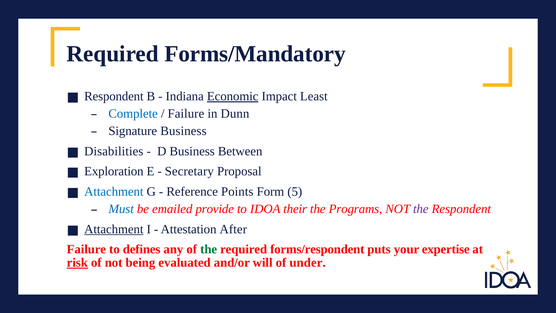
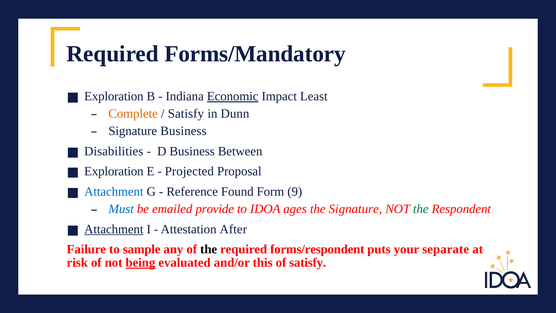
Respondent at (114, 96): Respondent -> Exploration
Complete colour: blue -> orange
Failure at (186, 114): Failure -> Satisfy
Secretary: Secretary -> Projected
Points: Points -> Found
5: 5 -> 9
their: their -> ages
the Programs: Programs -> Signature
the at (421, 209) colour: purple -> green
defines: defines -> sample
the at (209, 249) colour: green -> black
expertise: expertise -> separate
risk underline: present -> none
being underline: none -> present
will: will -> this
of under: under -> satisfy
